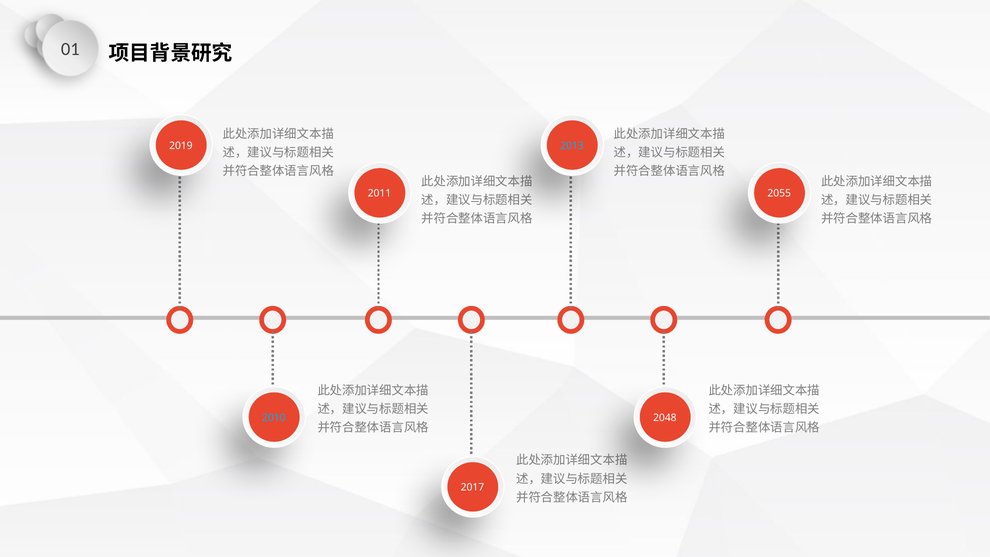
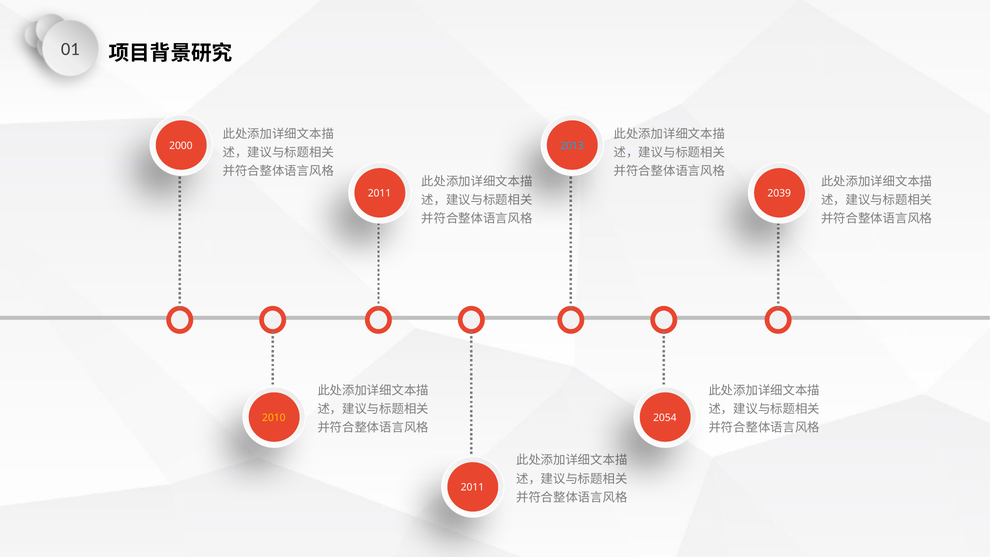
2019: 2019 -> 2000
2055: 2055 -> 2039
2010 colour: light blue -> yellow
2048: 2048 -> 2054
2017 at (472, 487): 2017 -> 2011
